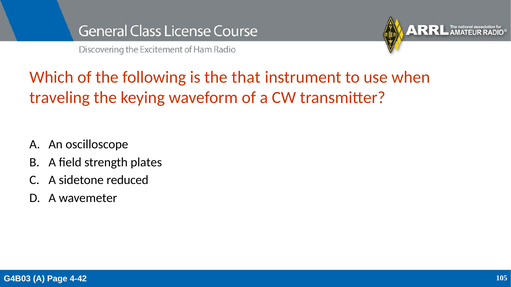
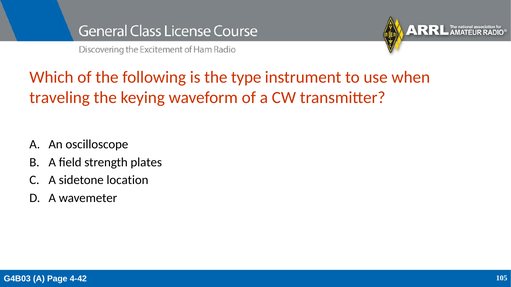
that: that -> type
reduced: reduced -> location
